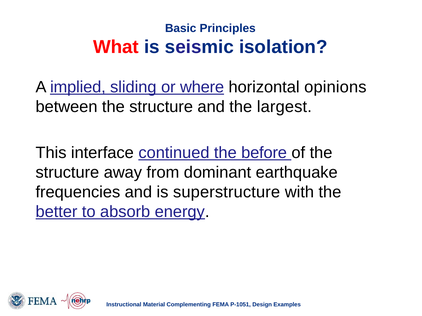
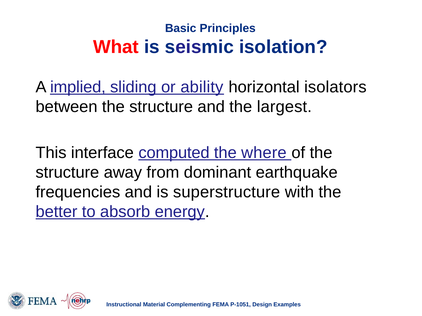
where: where -> ability
opinions: opinions -> isolators
continued: continued -> computed
before: before -> where
